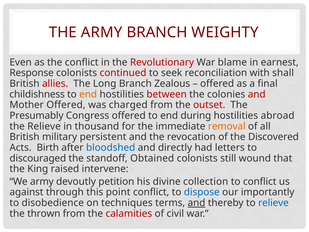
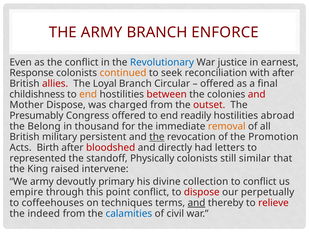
WEIGHTY: WEIGHTY -> ENFORCE
Revolutionary colour: red -> blue
blame: blame -> justice
continued colour: red -> orange
with shall: shall -> after
Long: Long -> Loyal
Zealous: Zealous -> Circular
Mother Offered: Offered -> Dispose
during: during -> readily
the Relieve: Relieve -> Belong
the at (157, 137) underline: none -> present
Discovered: Discovered -> Promotion
bloodshed colour: blue -> red
discouraged: discouraged -> represented
Obtained: Obtained -> Physically
wound: wound -> similar
petition: petition -> primary
against: against -> empire
dispose at (202, 192) colour: blue -> red
importantly: importantly -> perpetually
disobedience: disobedience -> coffeehouses
relieve at (273, 203) colour: blue -> red
thrown: thrown -> indeed
calamities colour: red -> blue
